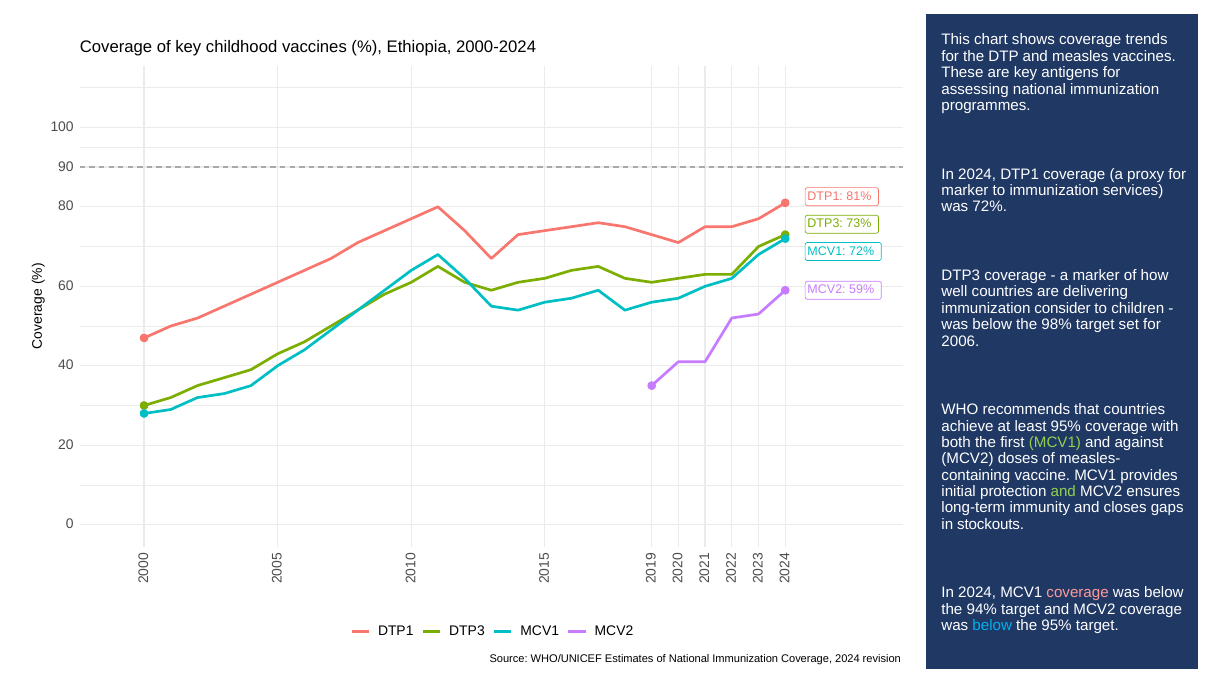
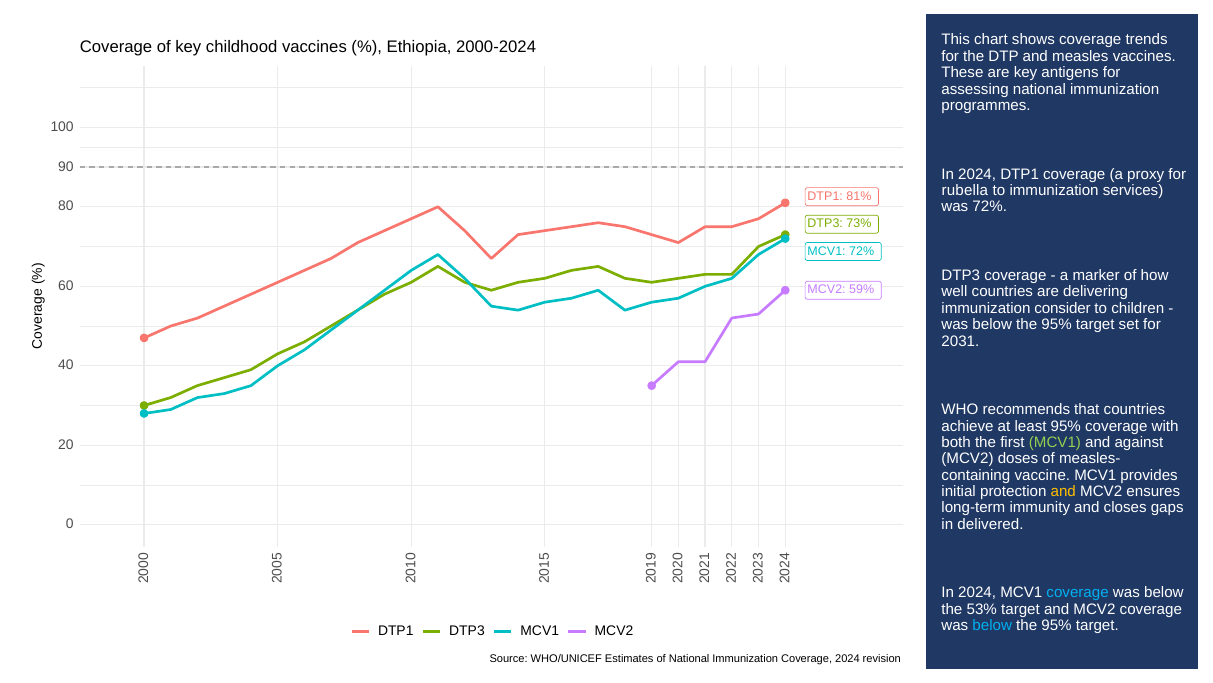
marker at (965, 190): marker -> rubella
98% at (1057, 324): 98% -> 95%
2006: 2006 -> 2031
and at (1063, 491) colour: light green -> yellow
stockouts: stockouts -> delivered
coverage at (1078, 592) colour: pink -> light blue
94%: 94% -> 53%
